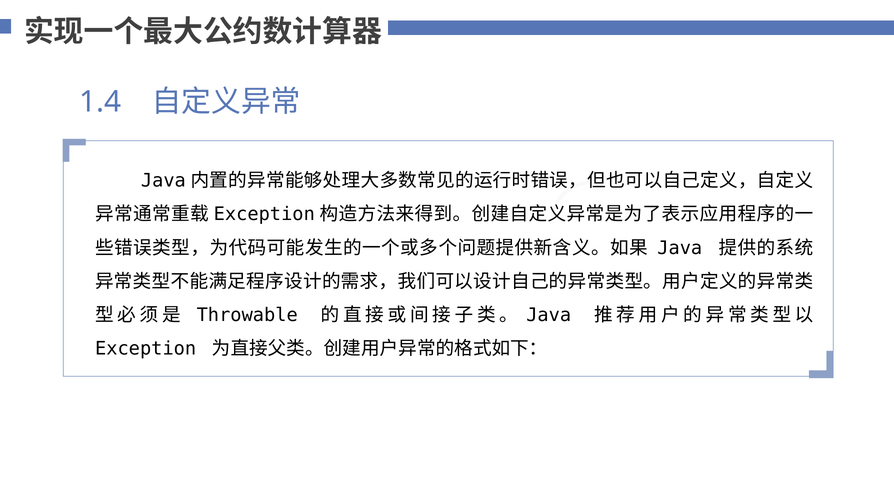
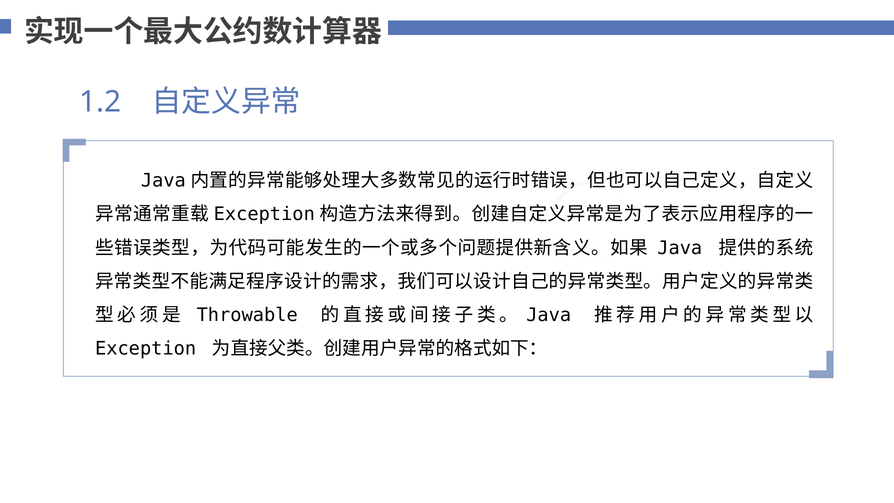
1.4: 1.4 -> 1.2
